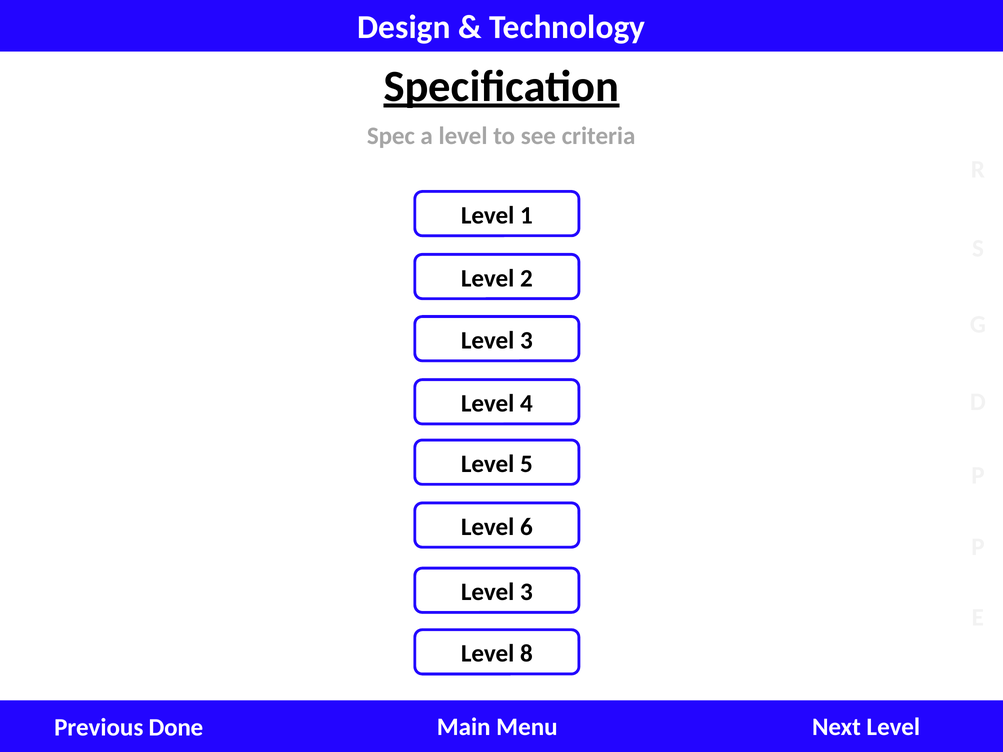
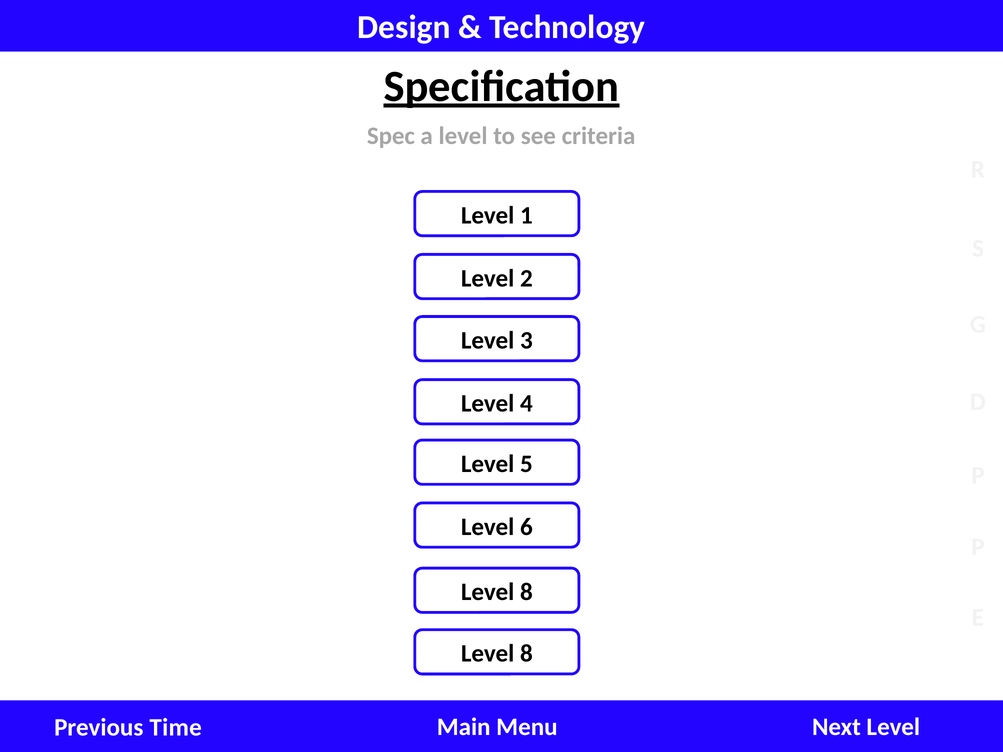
3 at (526, 592): 3 -> 8
Done: Done -> Time
